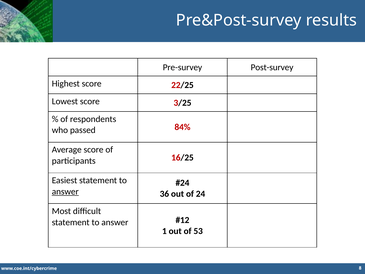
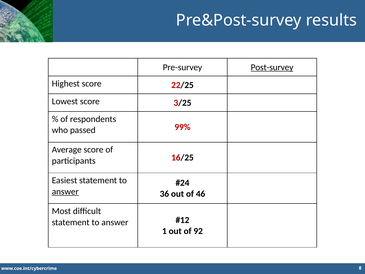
Post-survey underline: none -> present
84%: 84% -> 99%
24: 24 -> 46
53: 53 -> 92
